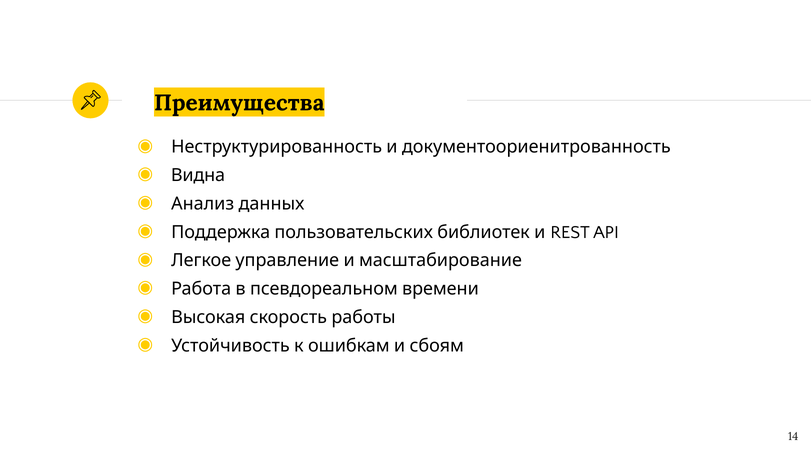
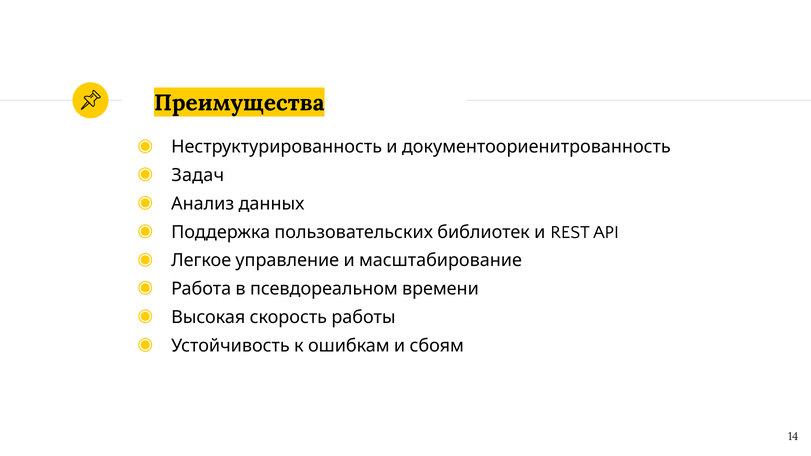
Видна: Видна -> Задач
